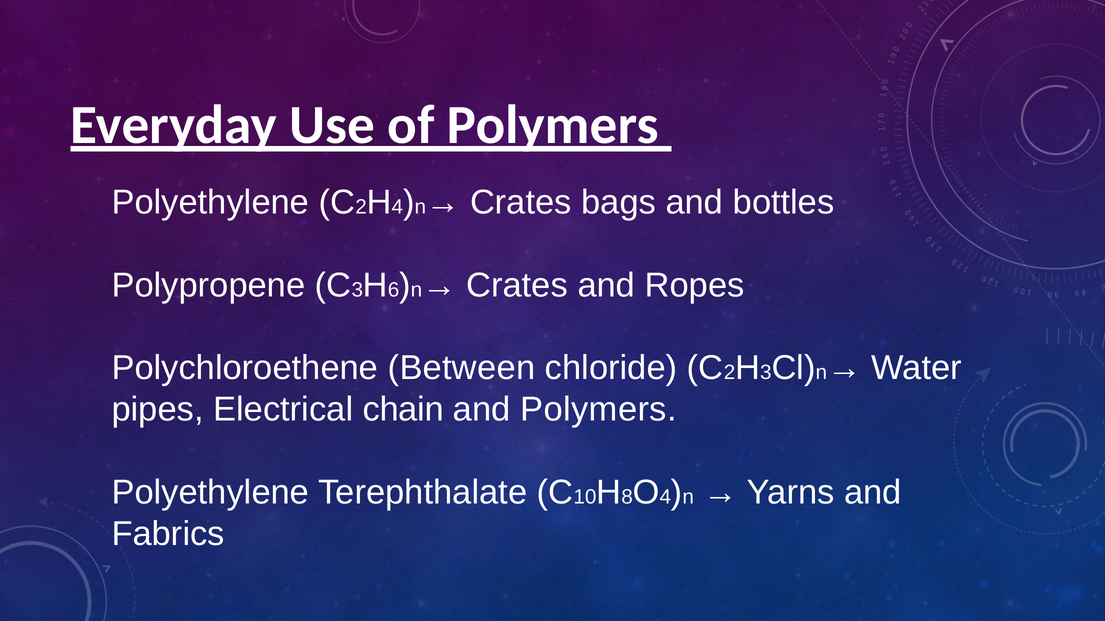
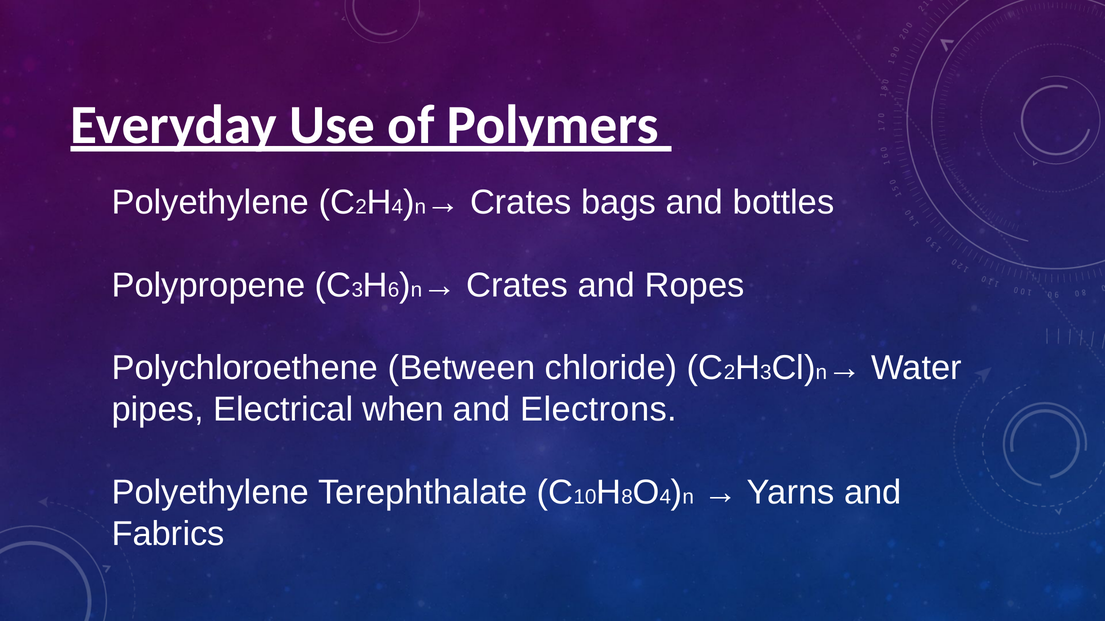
chain: chain -> when
and Polymers: Polymers -> Electrons
